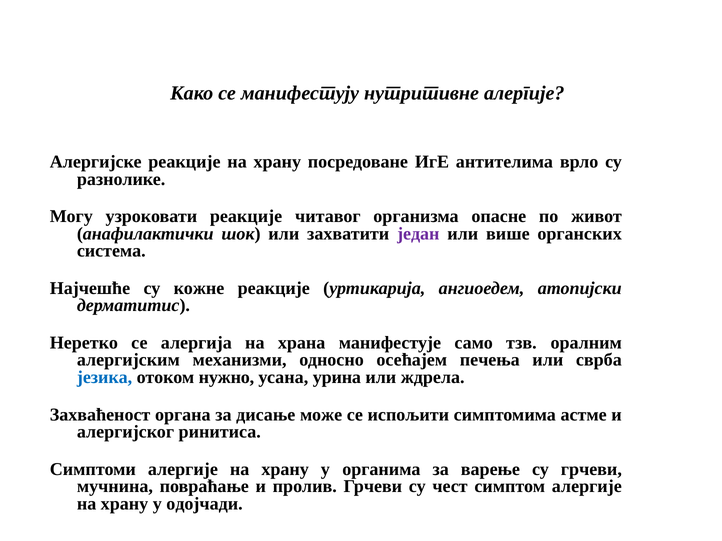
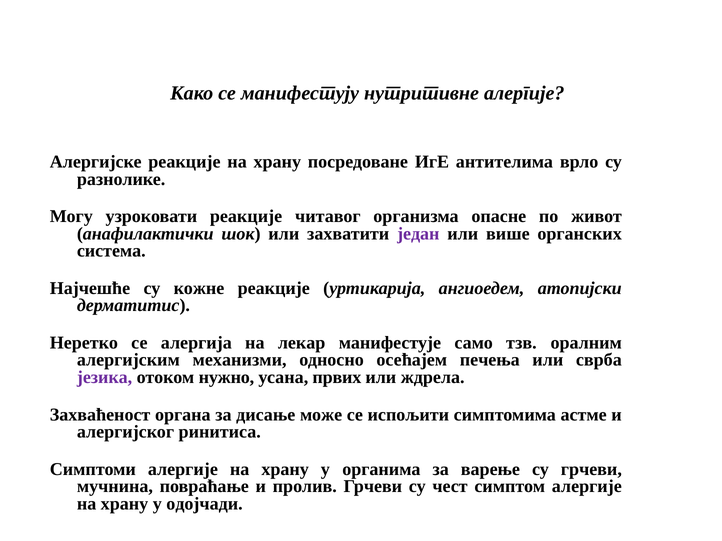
храна: храна -> лекар
језика colour: blue -> purple
урина: урина -> првих
